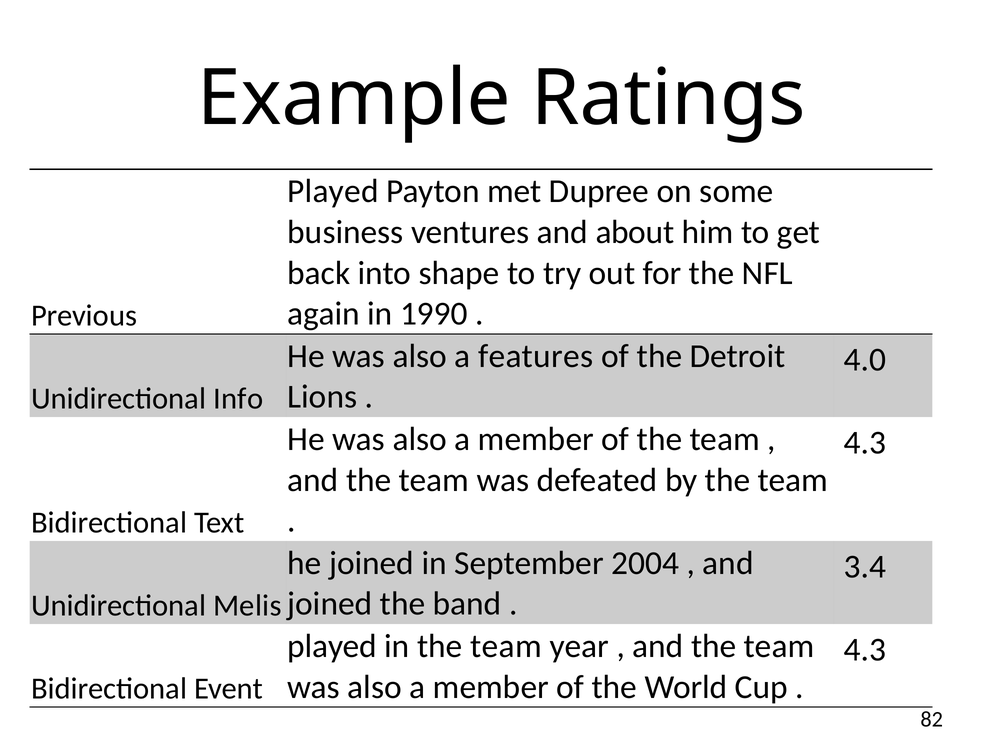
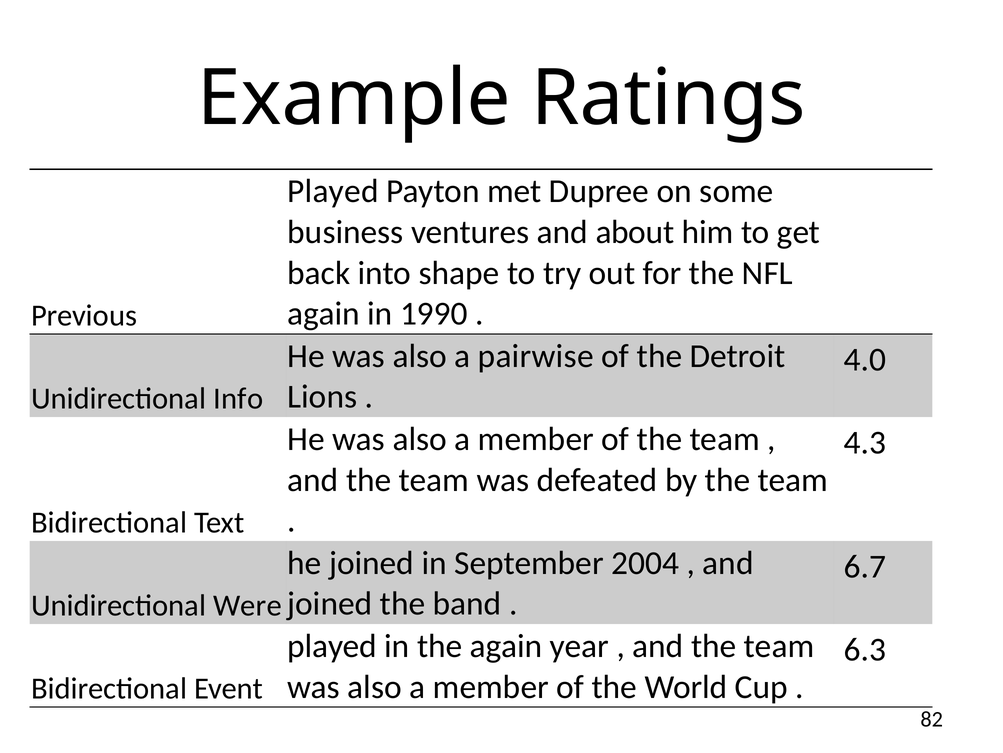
features: features -> pairwise
3.4: 3.4 -> 6.7
Melis: Melis -> Were
in the team: team -> again
4.3 at (865, 649): 4.3 -> 6.3
